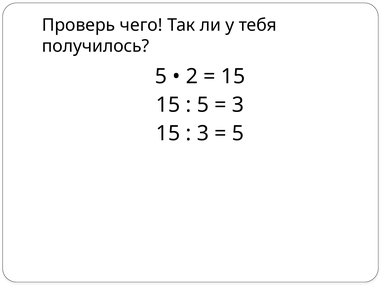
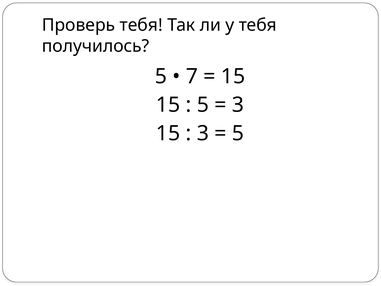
Проверь чего: чего -> тебя
2: 2 -> 7
